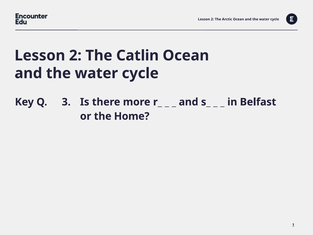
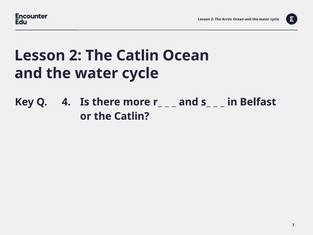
3: 3 -> 4
or the Home: Home -> Catlin
